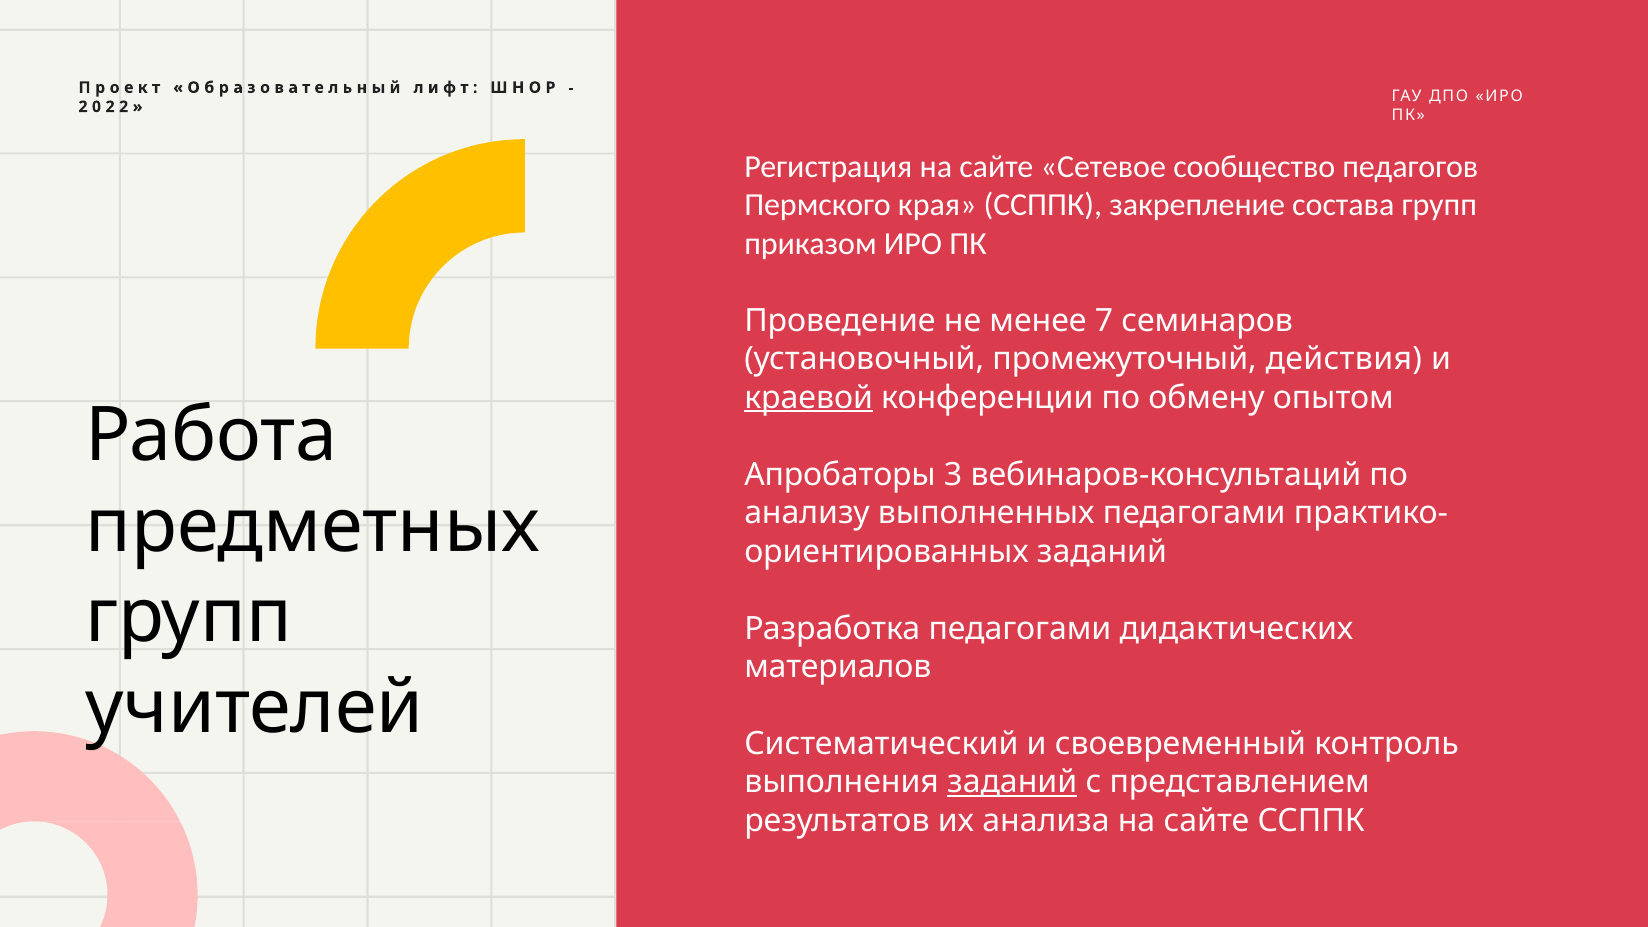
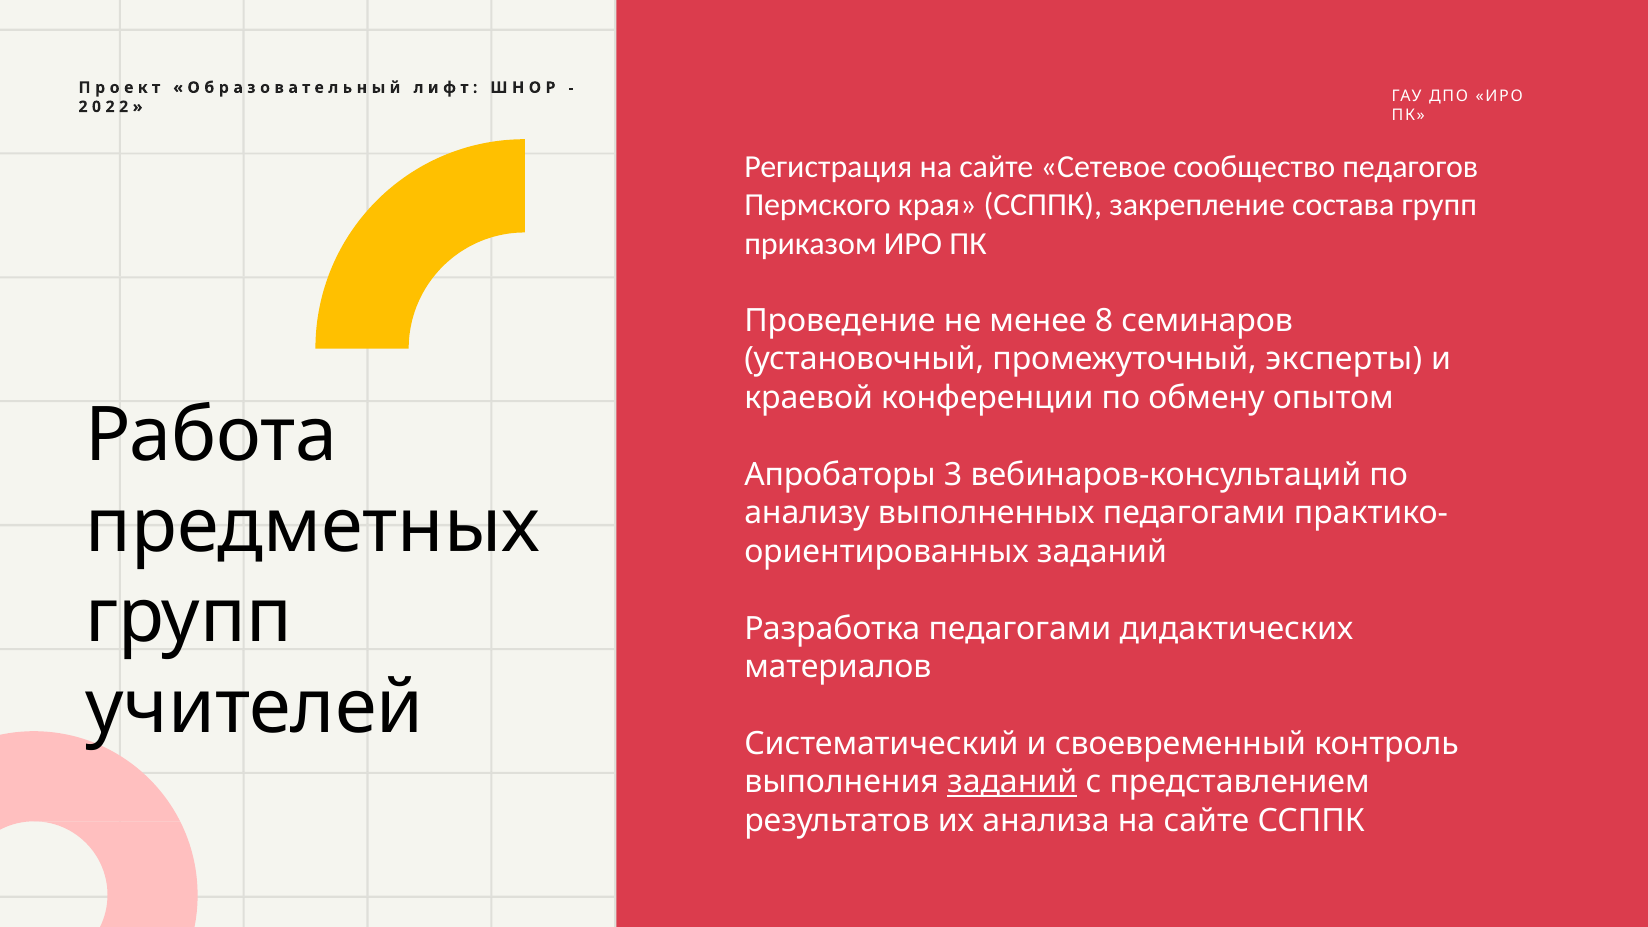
7: 7 -> 8
действия: действия -> эксперты
краевой underline: present -> none
